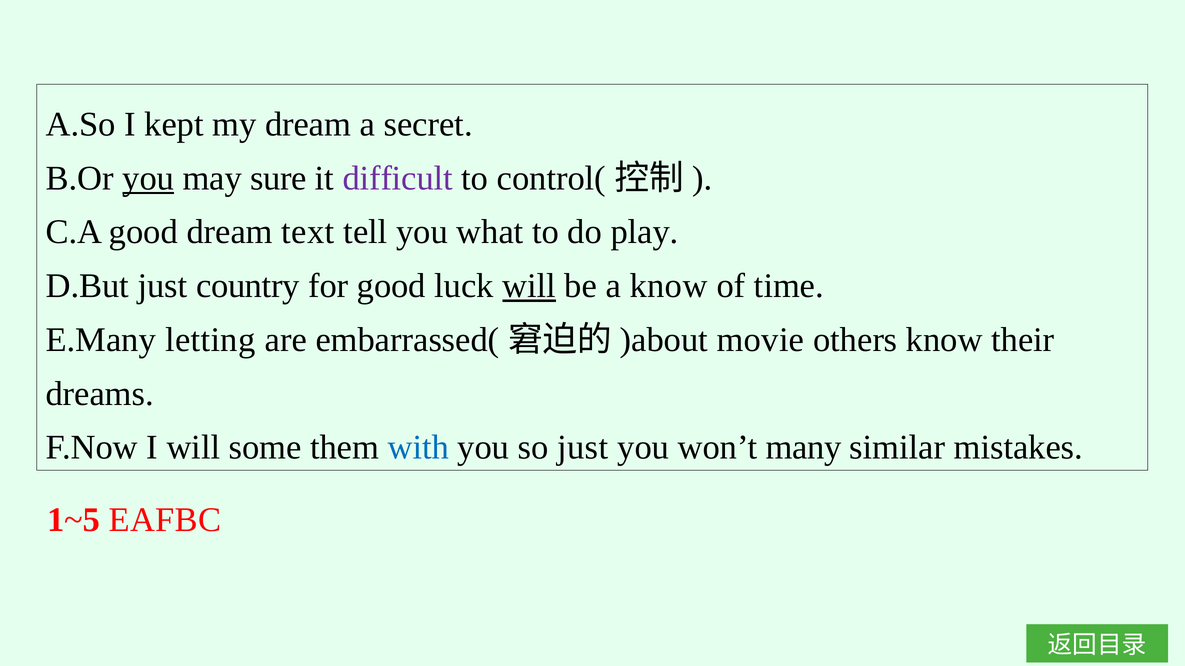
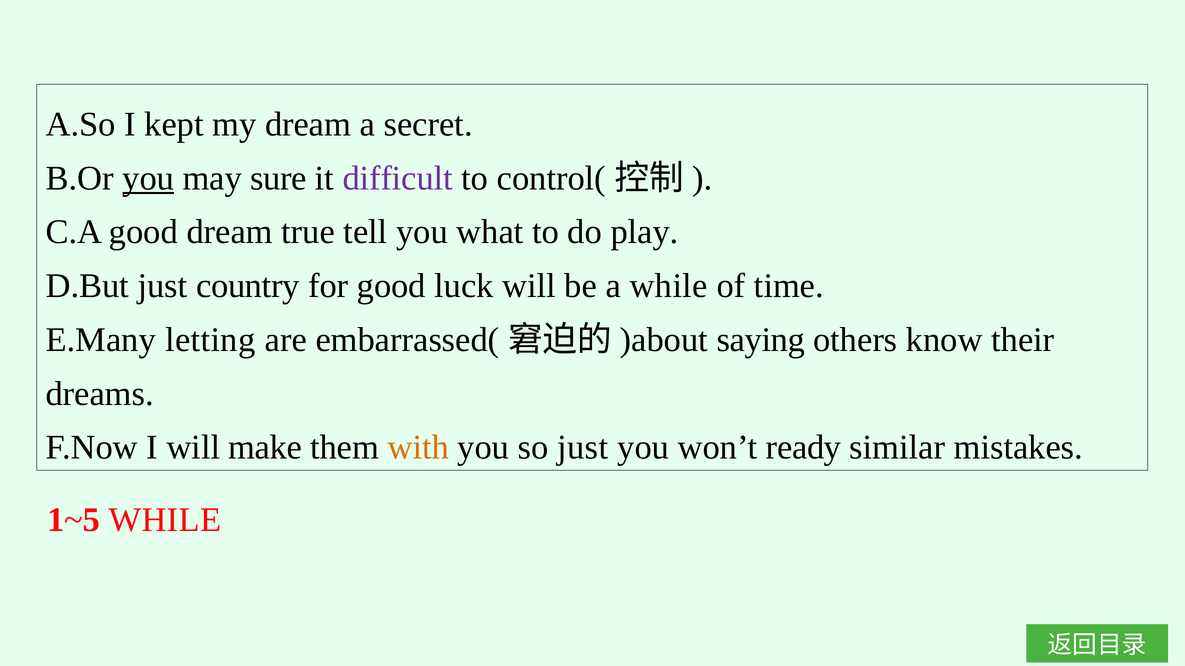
text: text -> true
will at (529, 286) underline: present -> none
a know: know -> while
movie: movie -> saying
some: some -> make
with colour: blue -> orange
many: many -> ready
1~5 EAFBC: EAFBC -> WHILE
